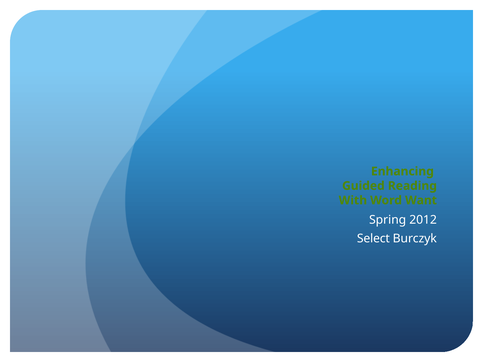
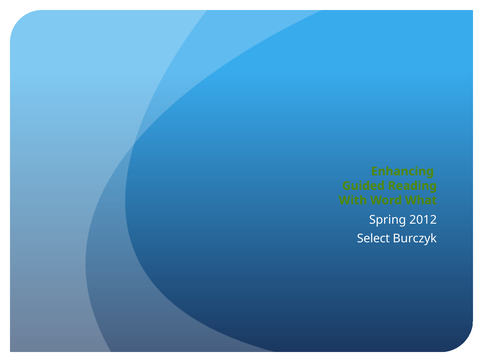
Want: Want -> What
